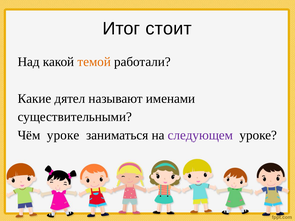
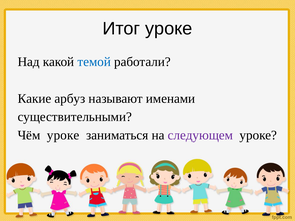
Итог стоит: стоит -> уроке
темой colour: orange -> blue
дятел: дятел -> арбуз
